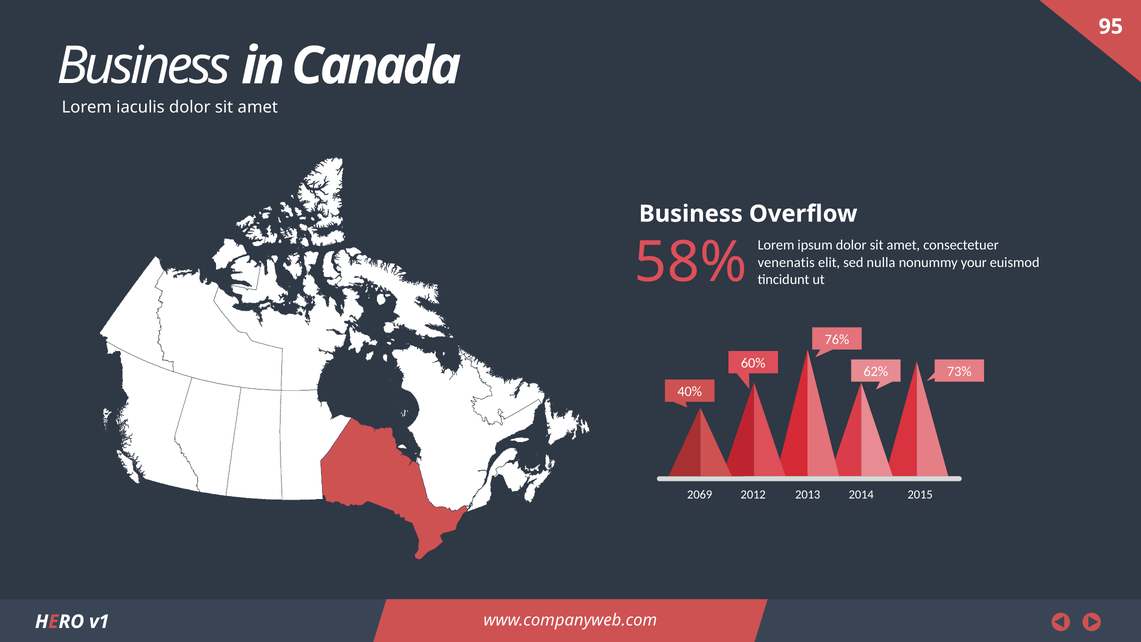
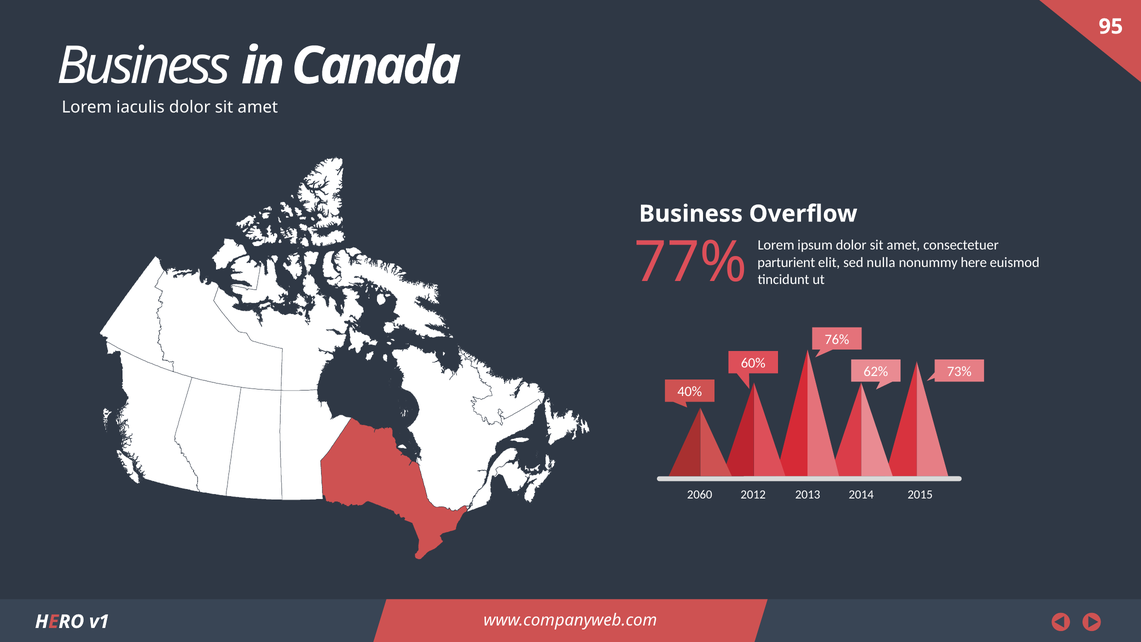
58%: 58% -> 77%
venenatis: venenatis -> parturient
your: your -> here
2069: 2069 -> 2060
